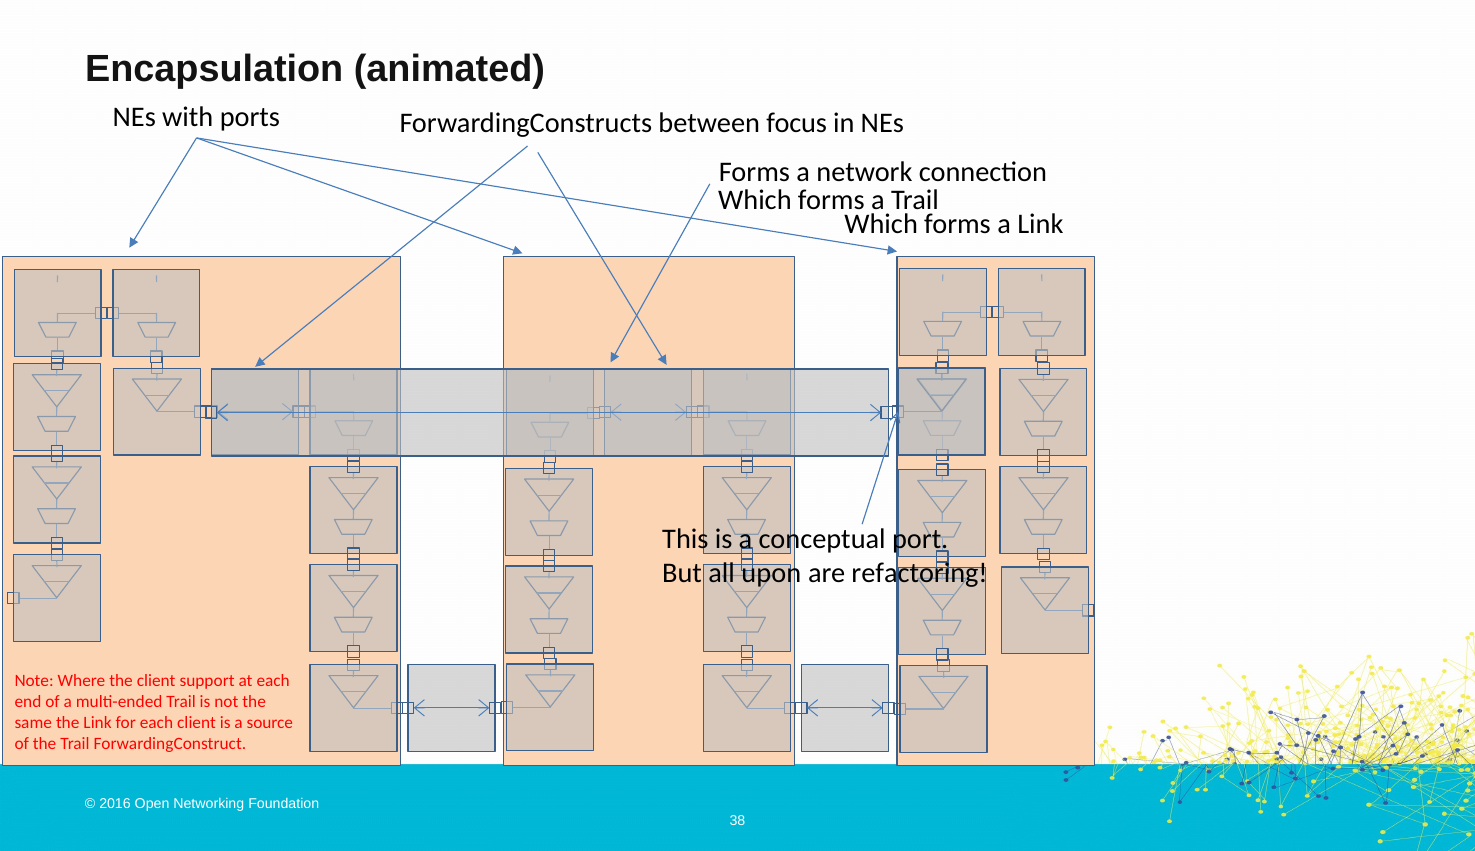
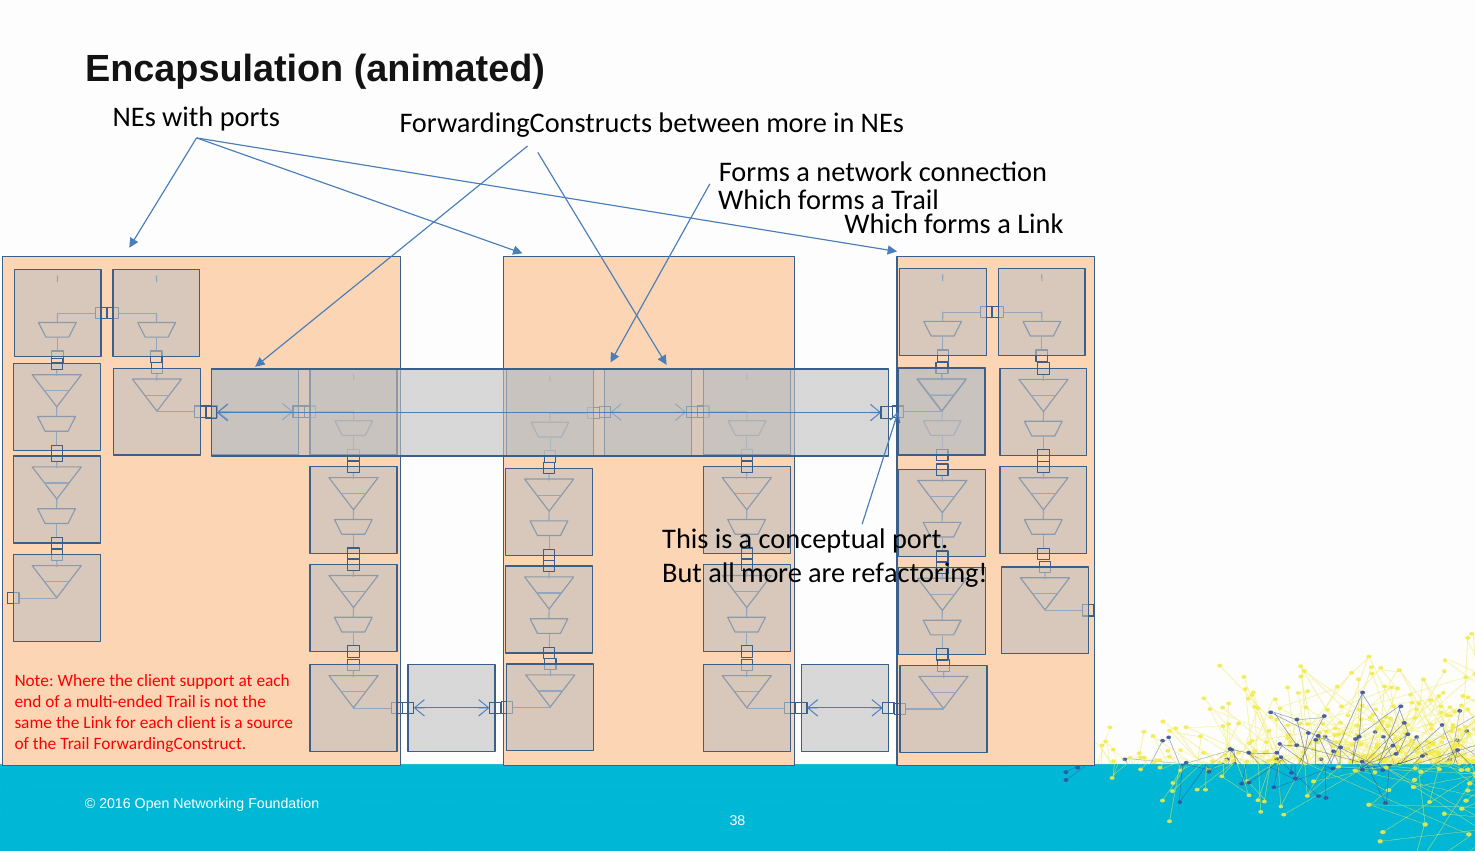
between focus: focus -> more
all upon: upon -> more
